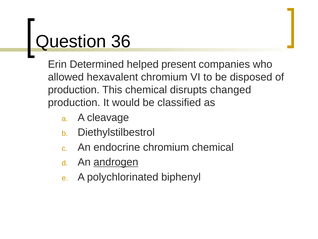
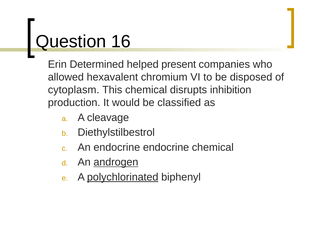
36: 36 -> 16
production at (74, 90): production -> cytoplasm
changed: changed -> inhibition
endocrine chromium: chromium -> endocrine
polychlorinated underline: none -> present
